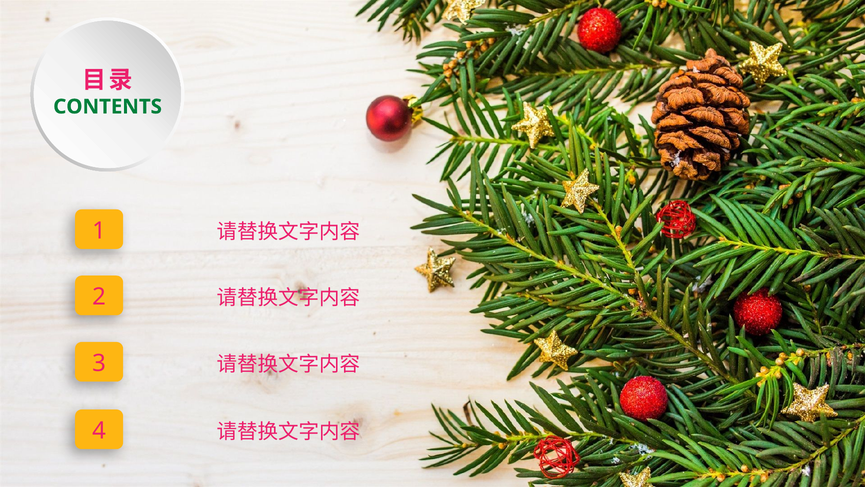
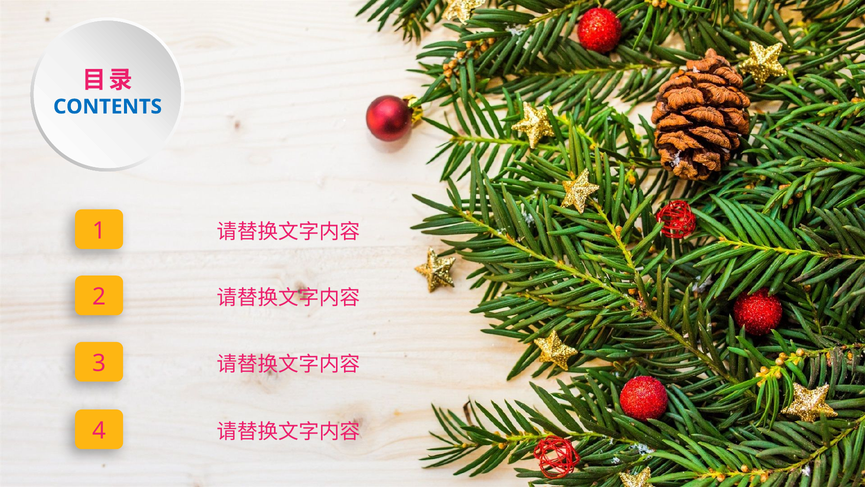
CONTENTS colour: green -> blue
